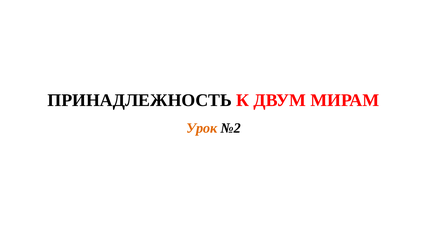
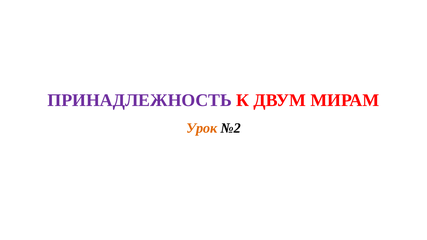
ПРИНАДЛЕЖНОСТЬ colour: black -> purple
